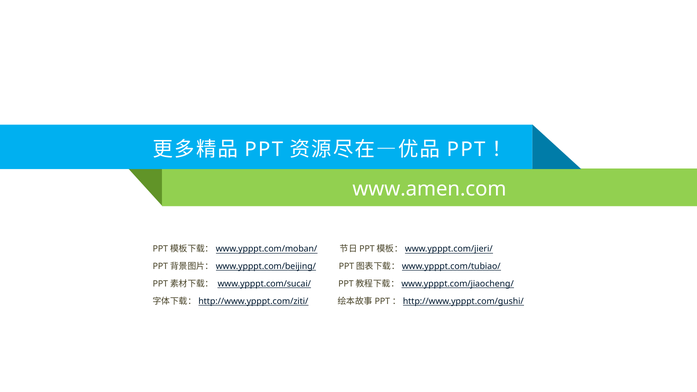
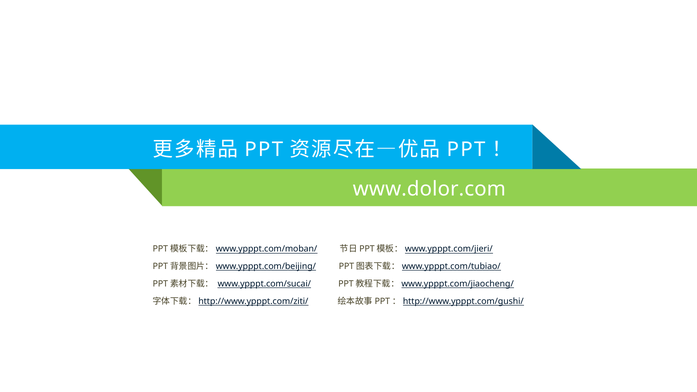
www.amen.com: www.amen.com -> www.dolor.com
